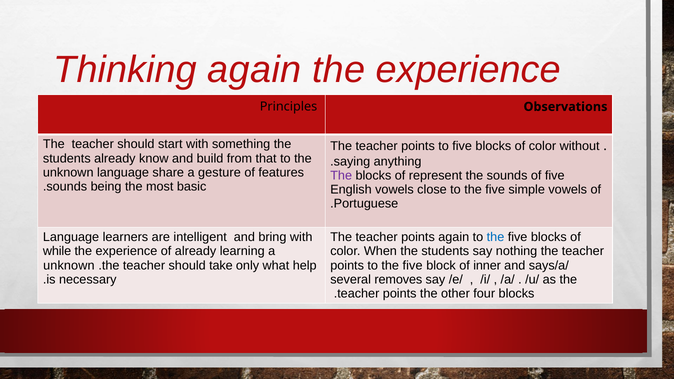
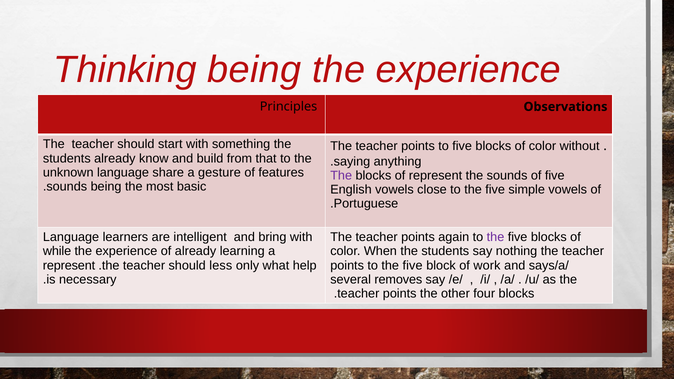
Thinking again: again -> being
the at (496, 237) colour: blue -> purple
unknown at (69, 266): unknown -> represent
take: take -> less
inner: inner -> work
